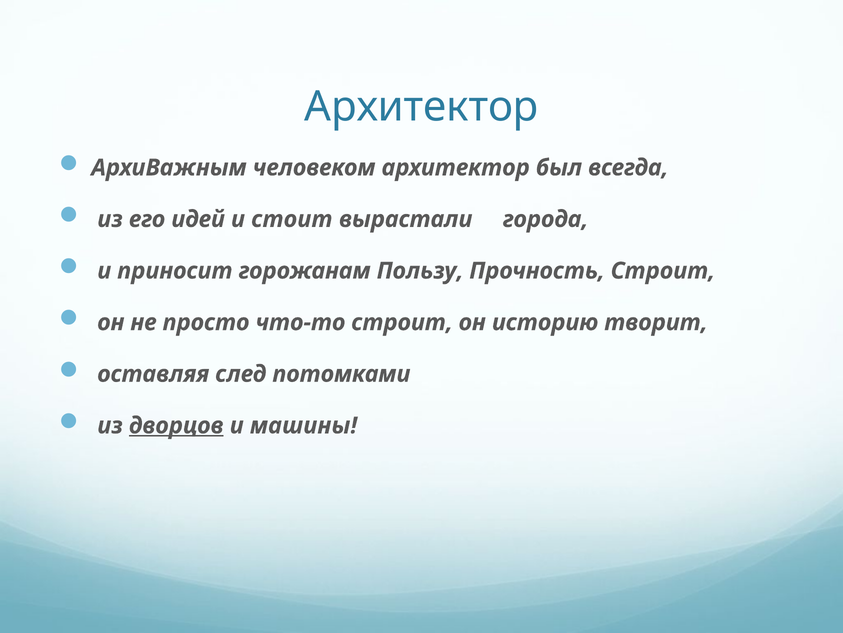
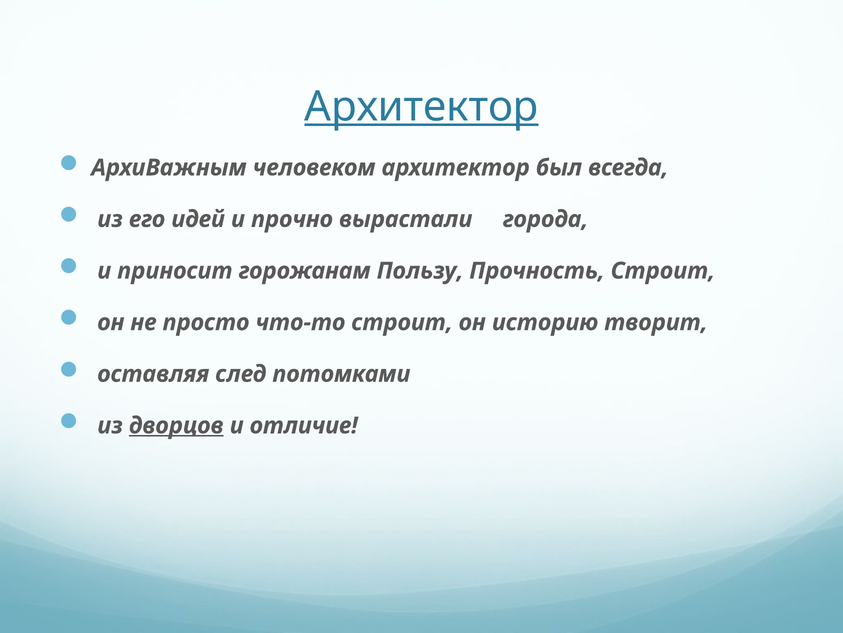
Архитектор at (421, 107) underline: none -> present
стоит: стоит -> прочно
машины: машины -> отличие
